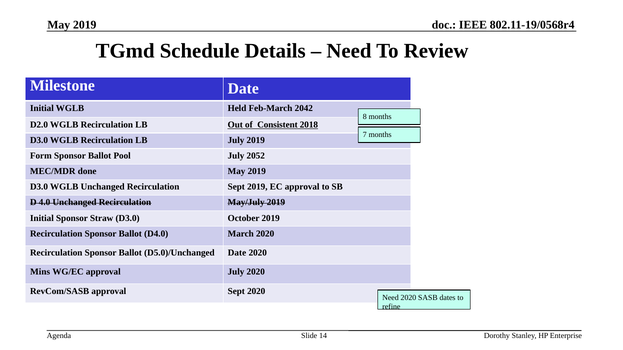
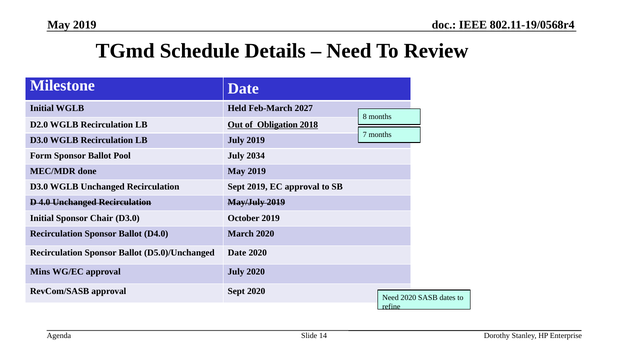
2042: 2042 -> 2027
Consistent: Consistent -> Obligation
2052: 2052 -> 2034
Straw: Straw -> Chair
